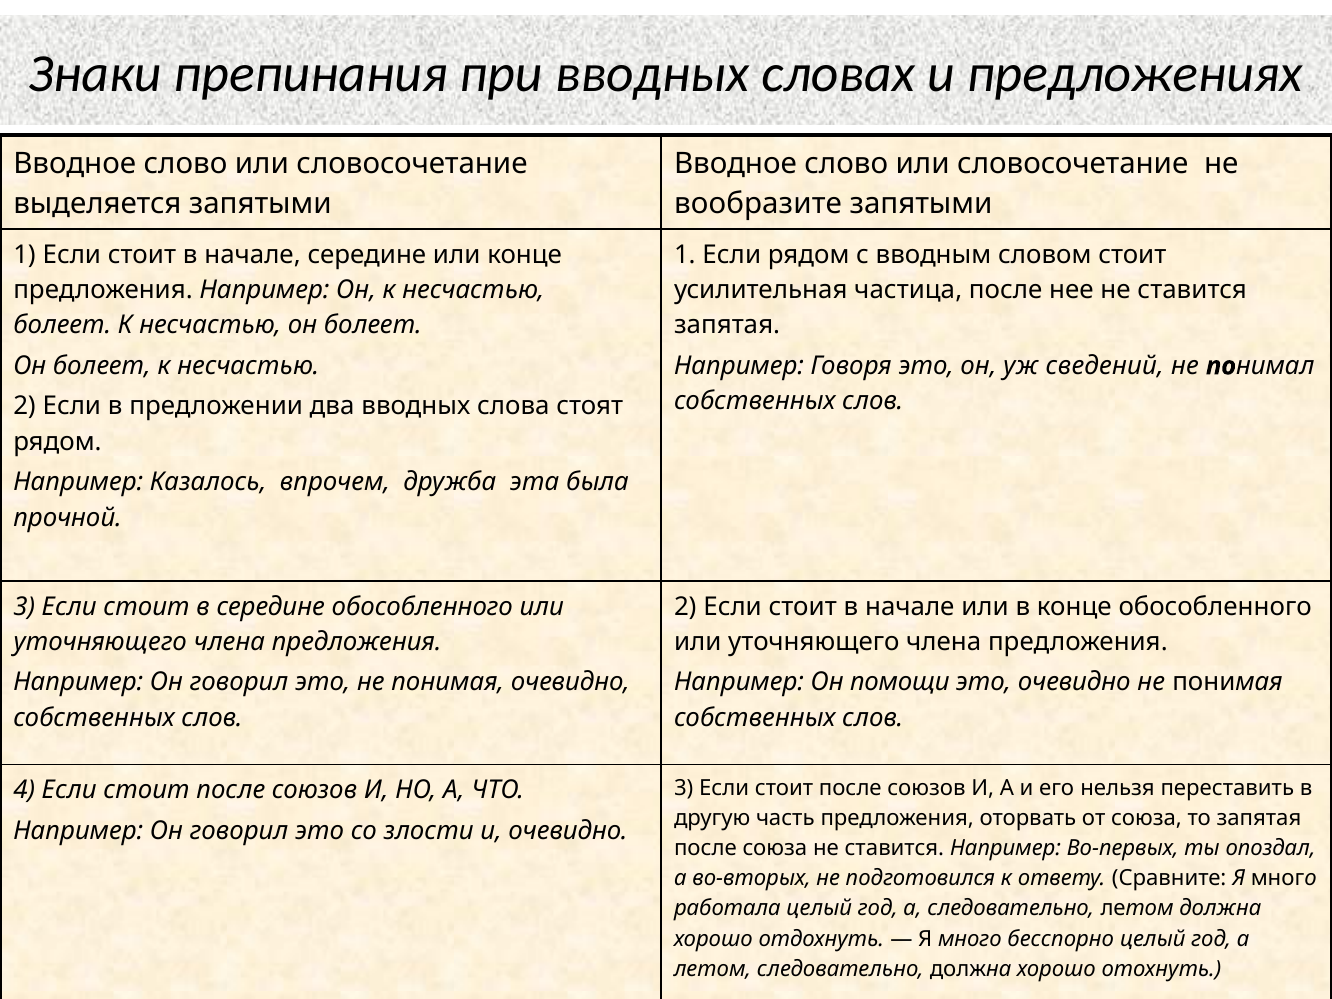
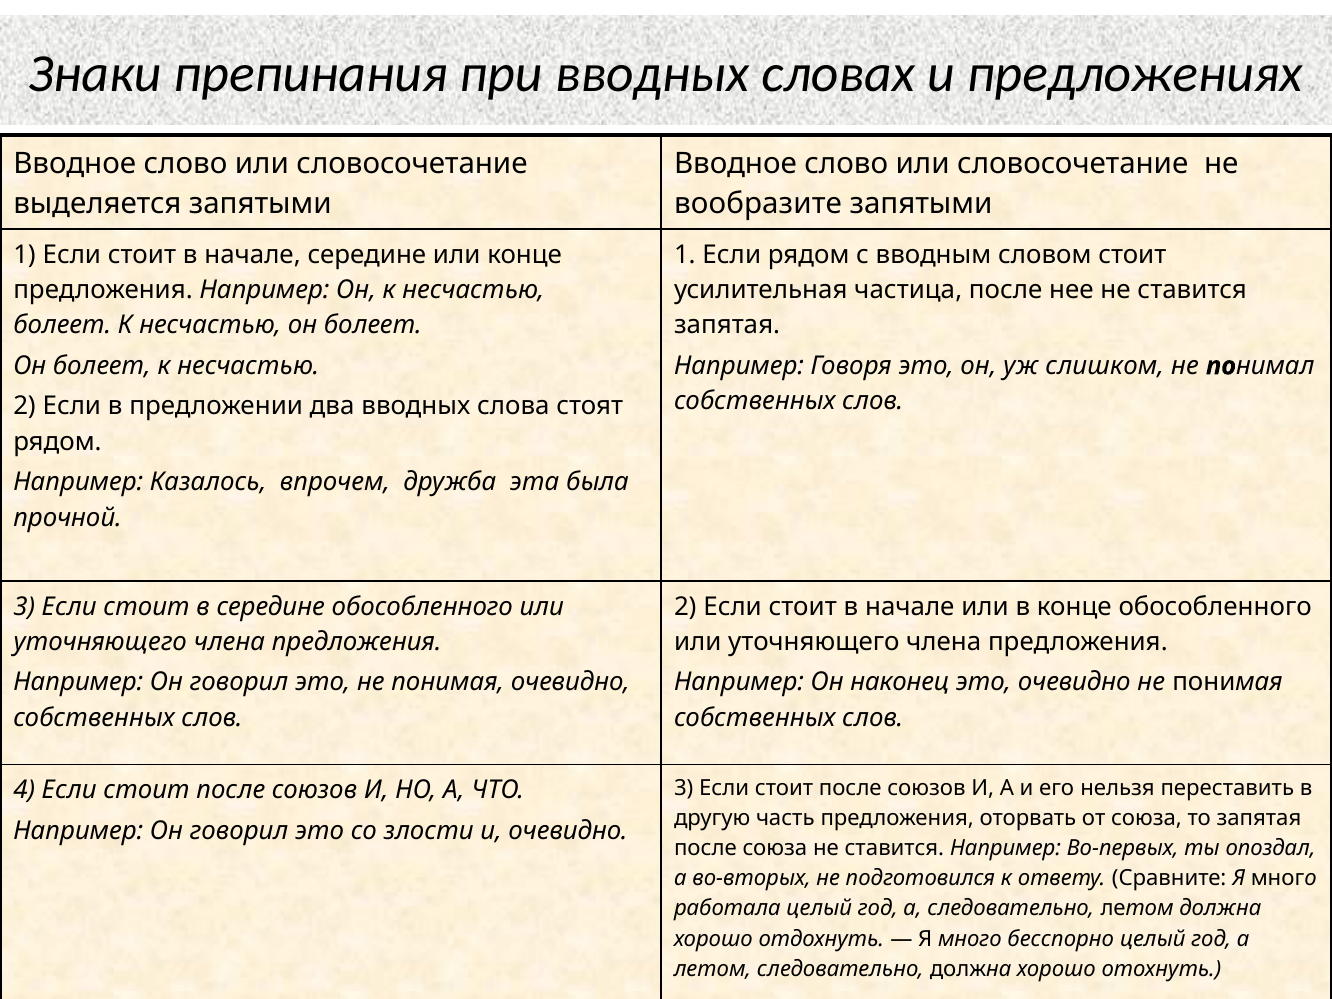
сведений: сведений -> слишком
помощи: помощи -> наконец
